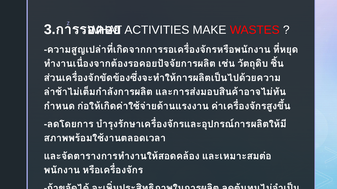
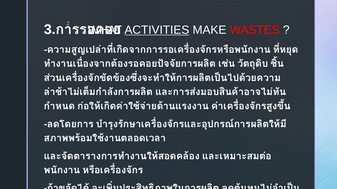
ACTIVITIES underline: none -> present
